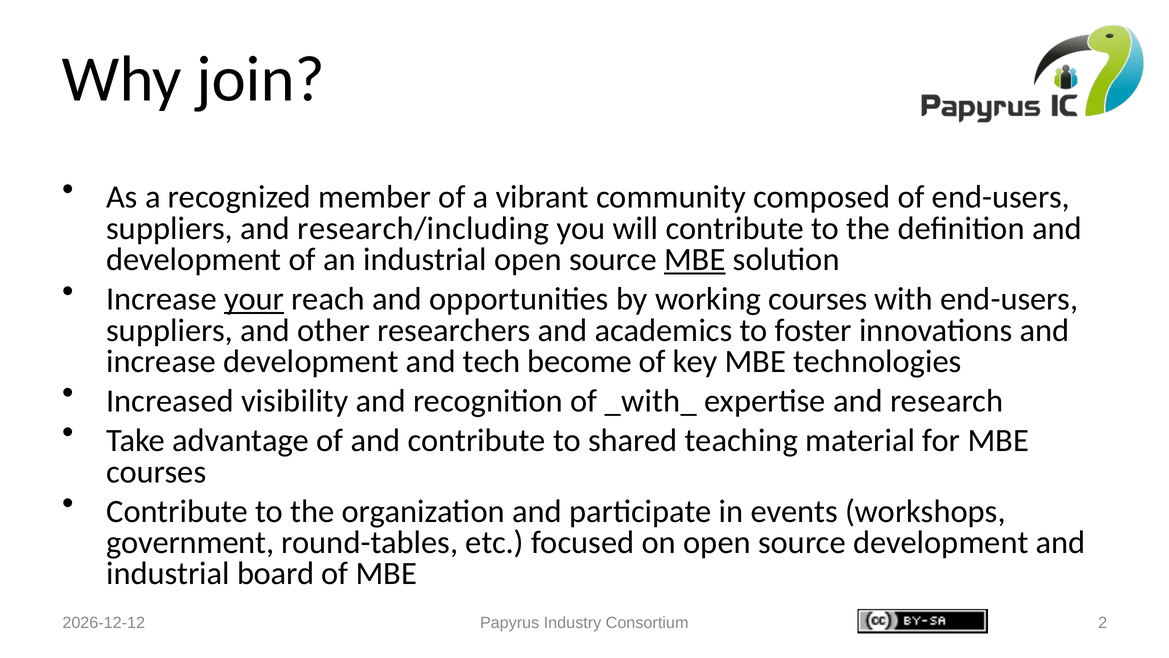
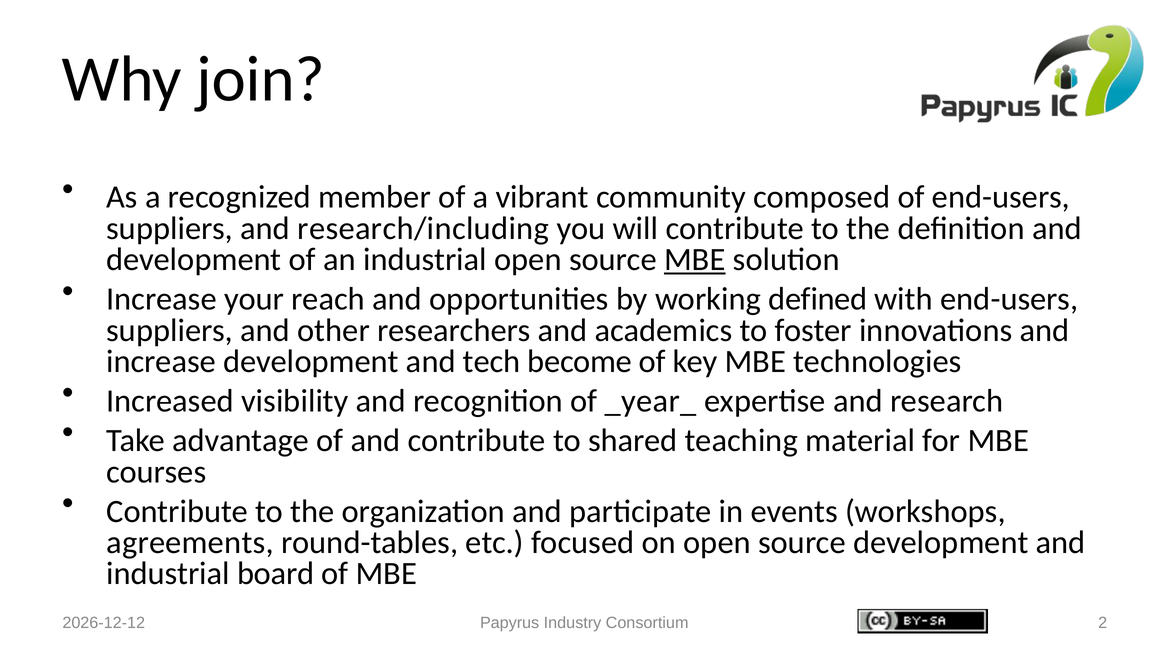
your underline: present -> none
working courses: courses -> defined
_with_: _with_ -> _year_
government: government -> agreements
